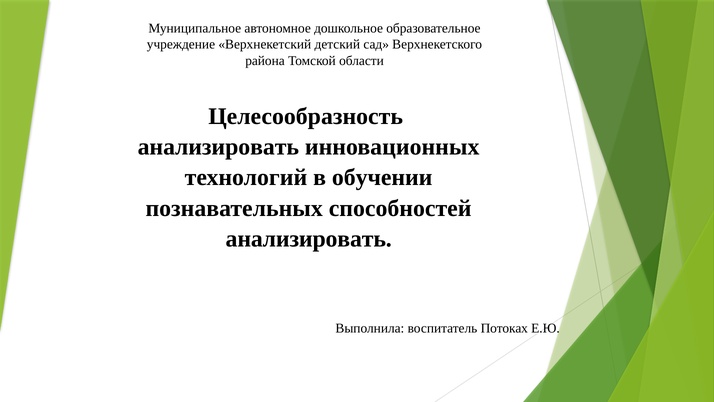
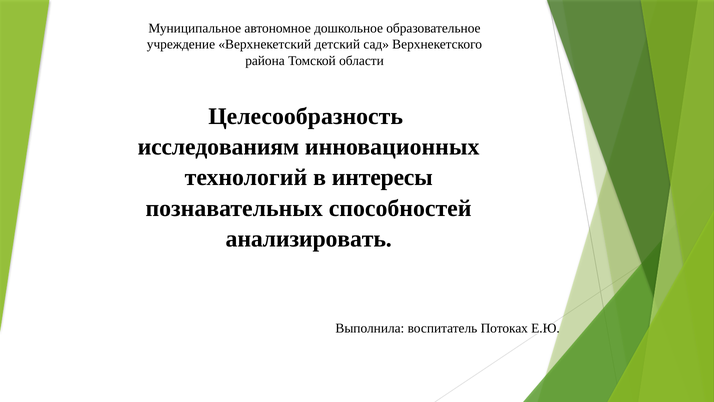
анализировать at (218, 147): анализировать -> исследованиям
обучении: обучении -> интересы
